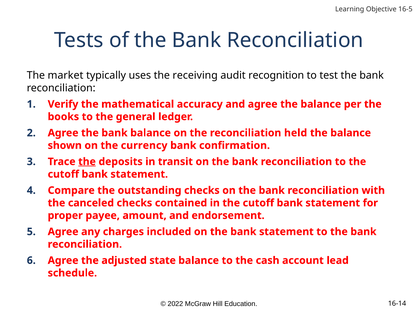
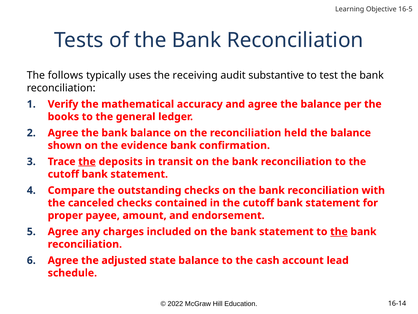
market: market -> follows
recognition: recognition -> substantive
currency: currency -> evidence
the at (339, 231) underline: none -> present
